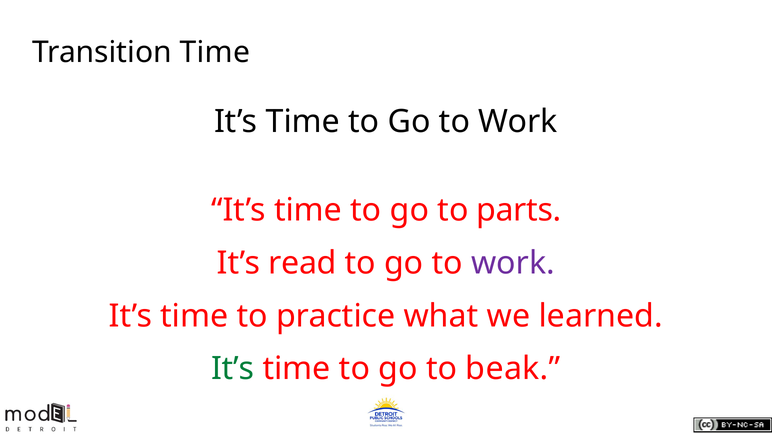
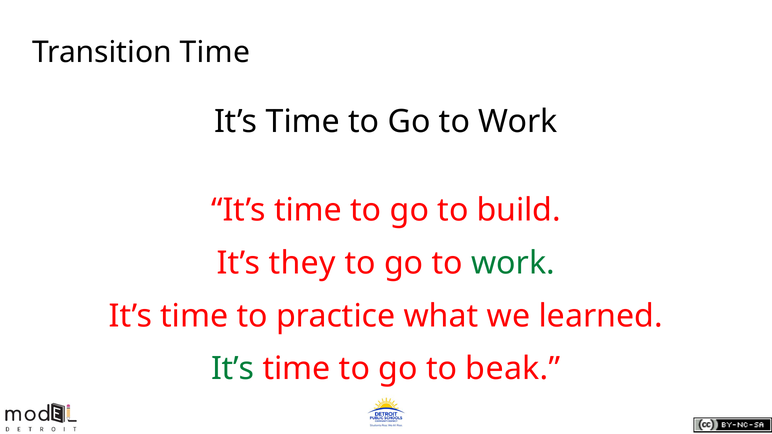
parts: parts -> build
read: read -> they
work at (513, 263) colour: purple -> green
